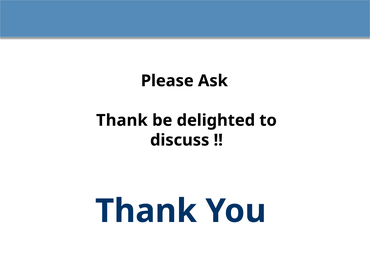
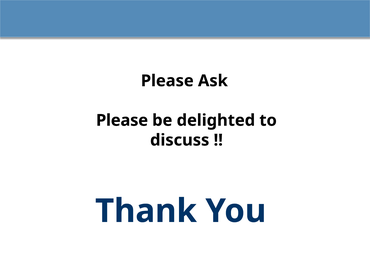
Thank at (122, 120): Thank -> Please
